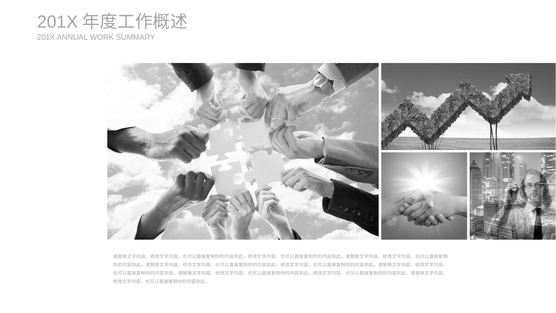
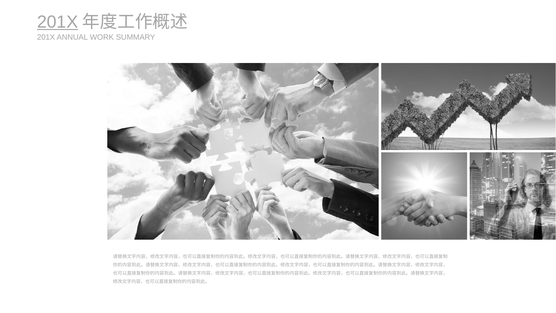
201X at (58, 22) underline: none -> present
